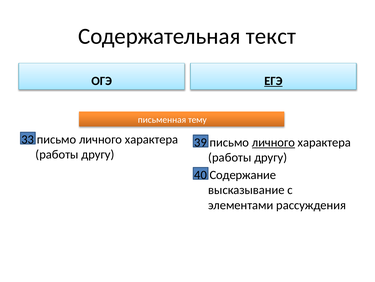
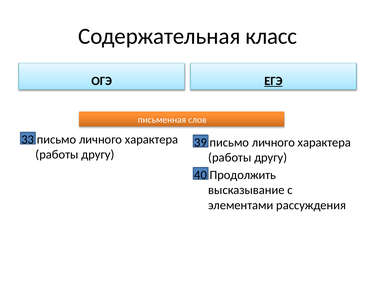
текст: текст -> класс
тему: тему -> слов
личного at (273, 142) underline: present -> none
Содержание: Содержание -> Продолжить
